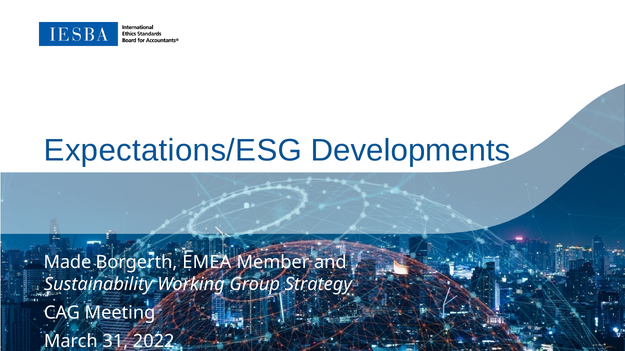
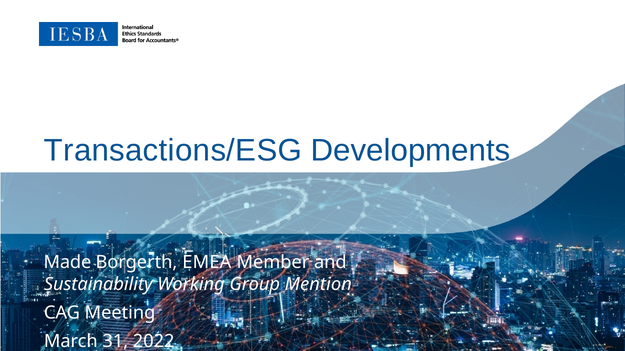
Expectations/ESG: Expectations/ESG -> Transactions/ESG
Strategy: Strategy -> Mention
